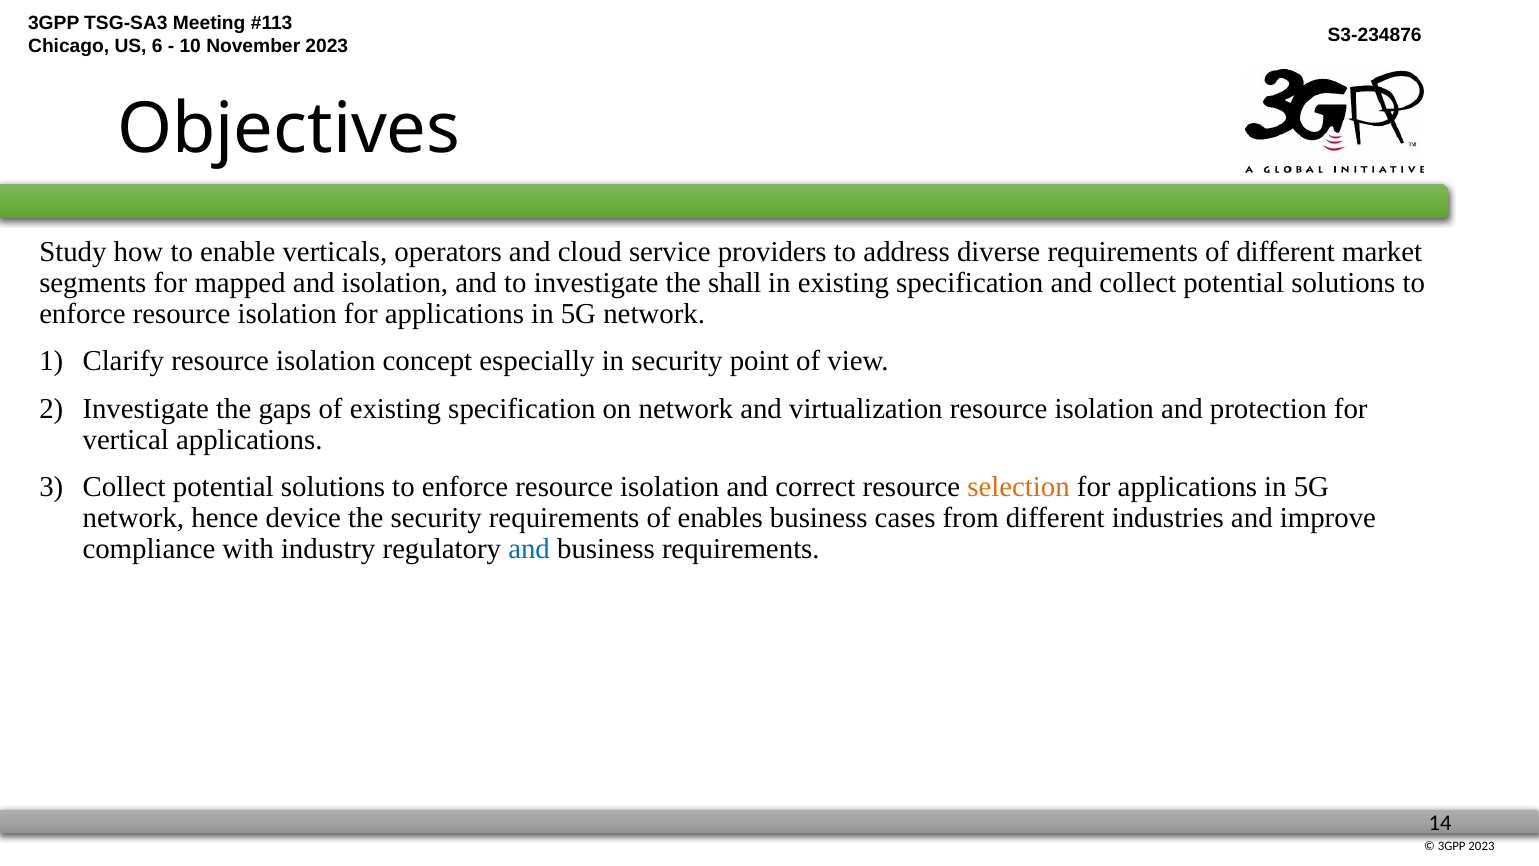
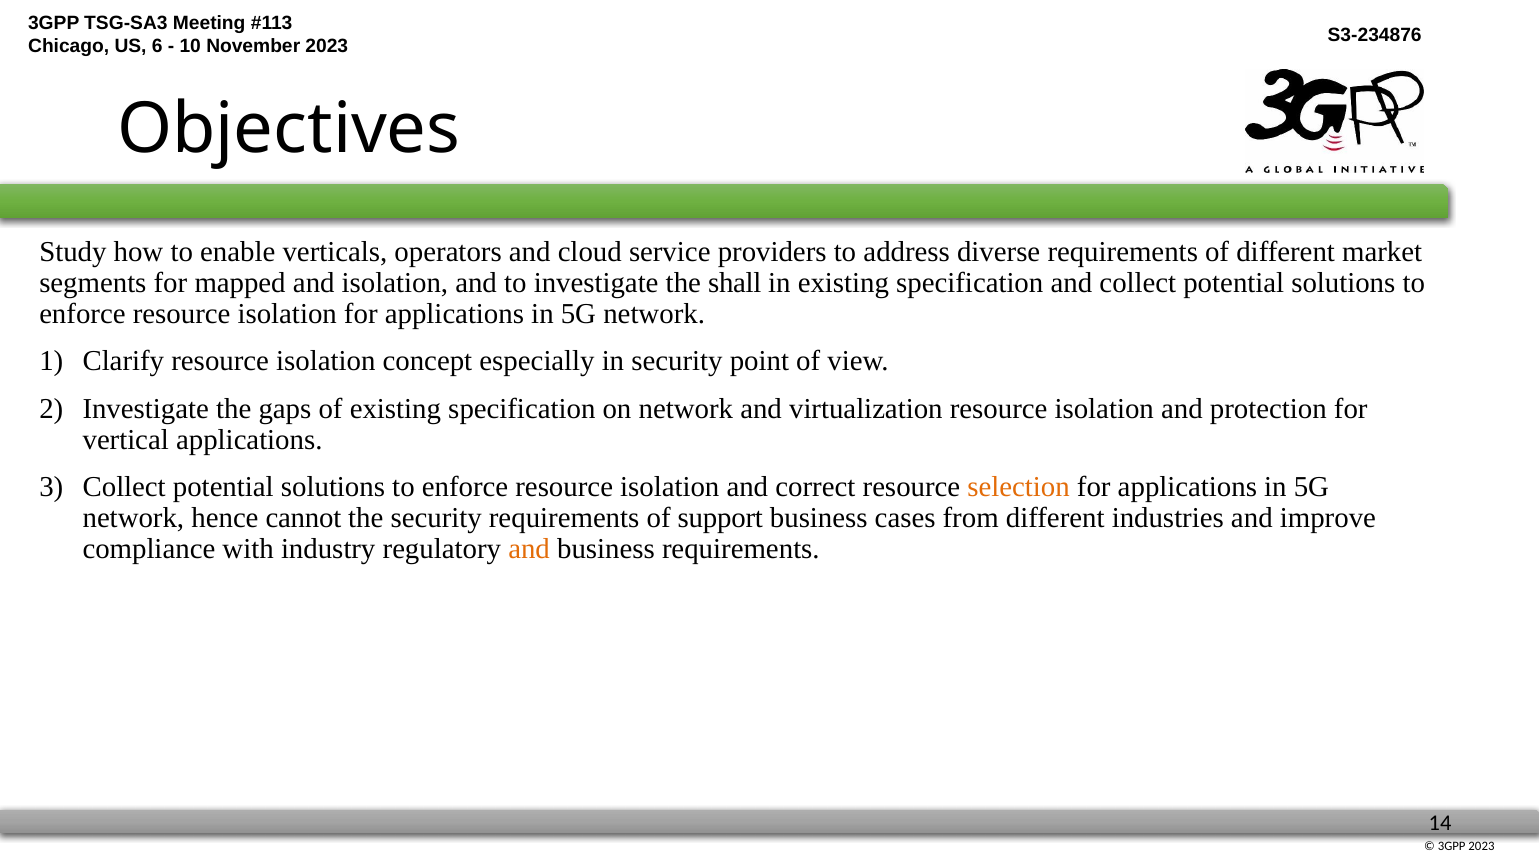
device: device -> cannot
enables: enables -> support
and at (529, 549) colour: blue -> orange
